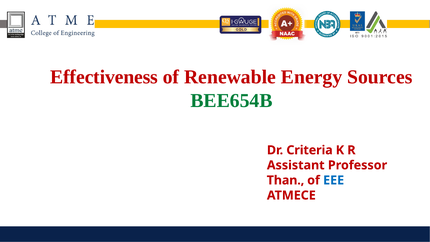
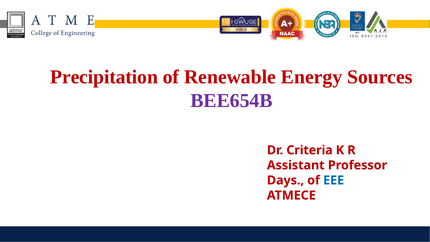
Effectiveness: Effectiveness -> Precipitation
BEE654B colour: green -> purple
Than: Than -> Days
